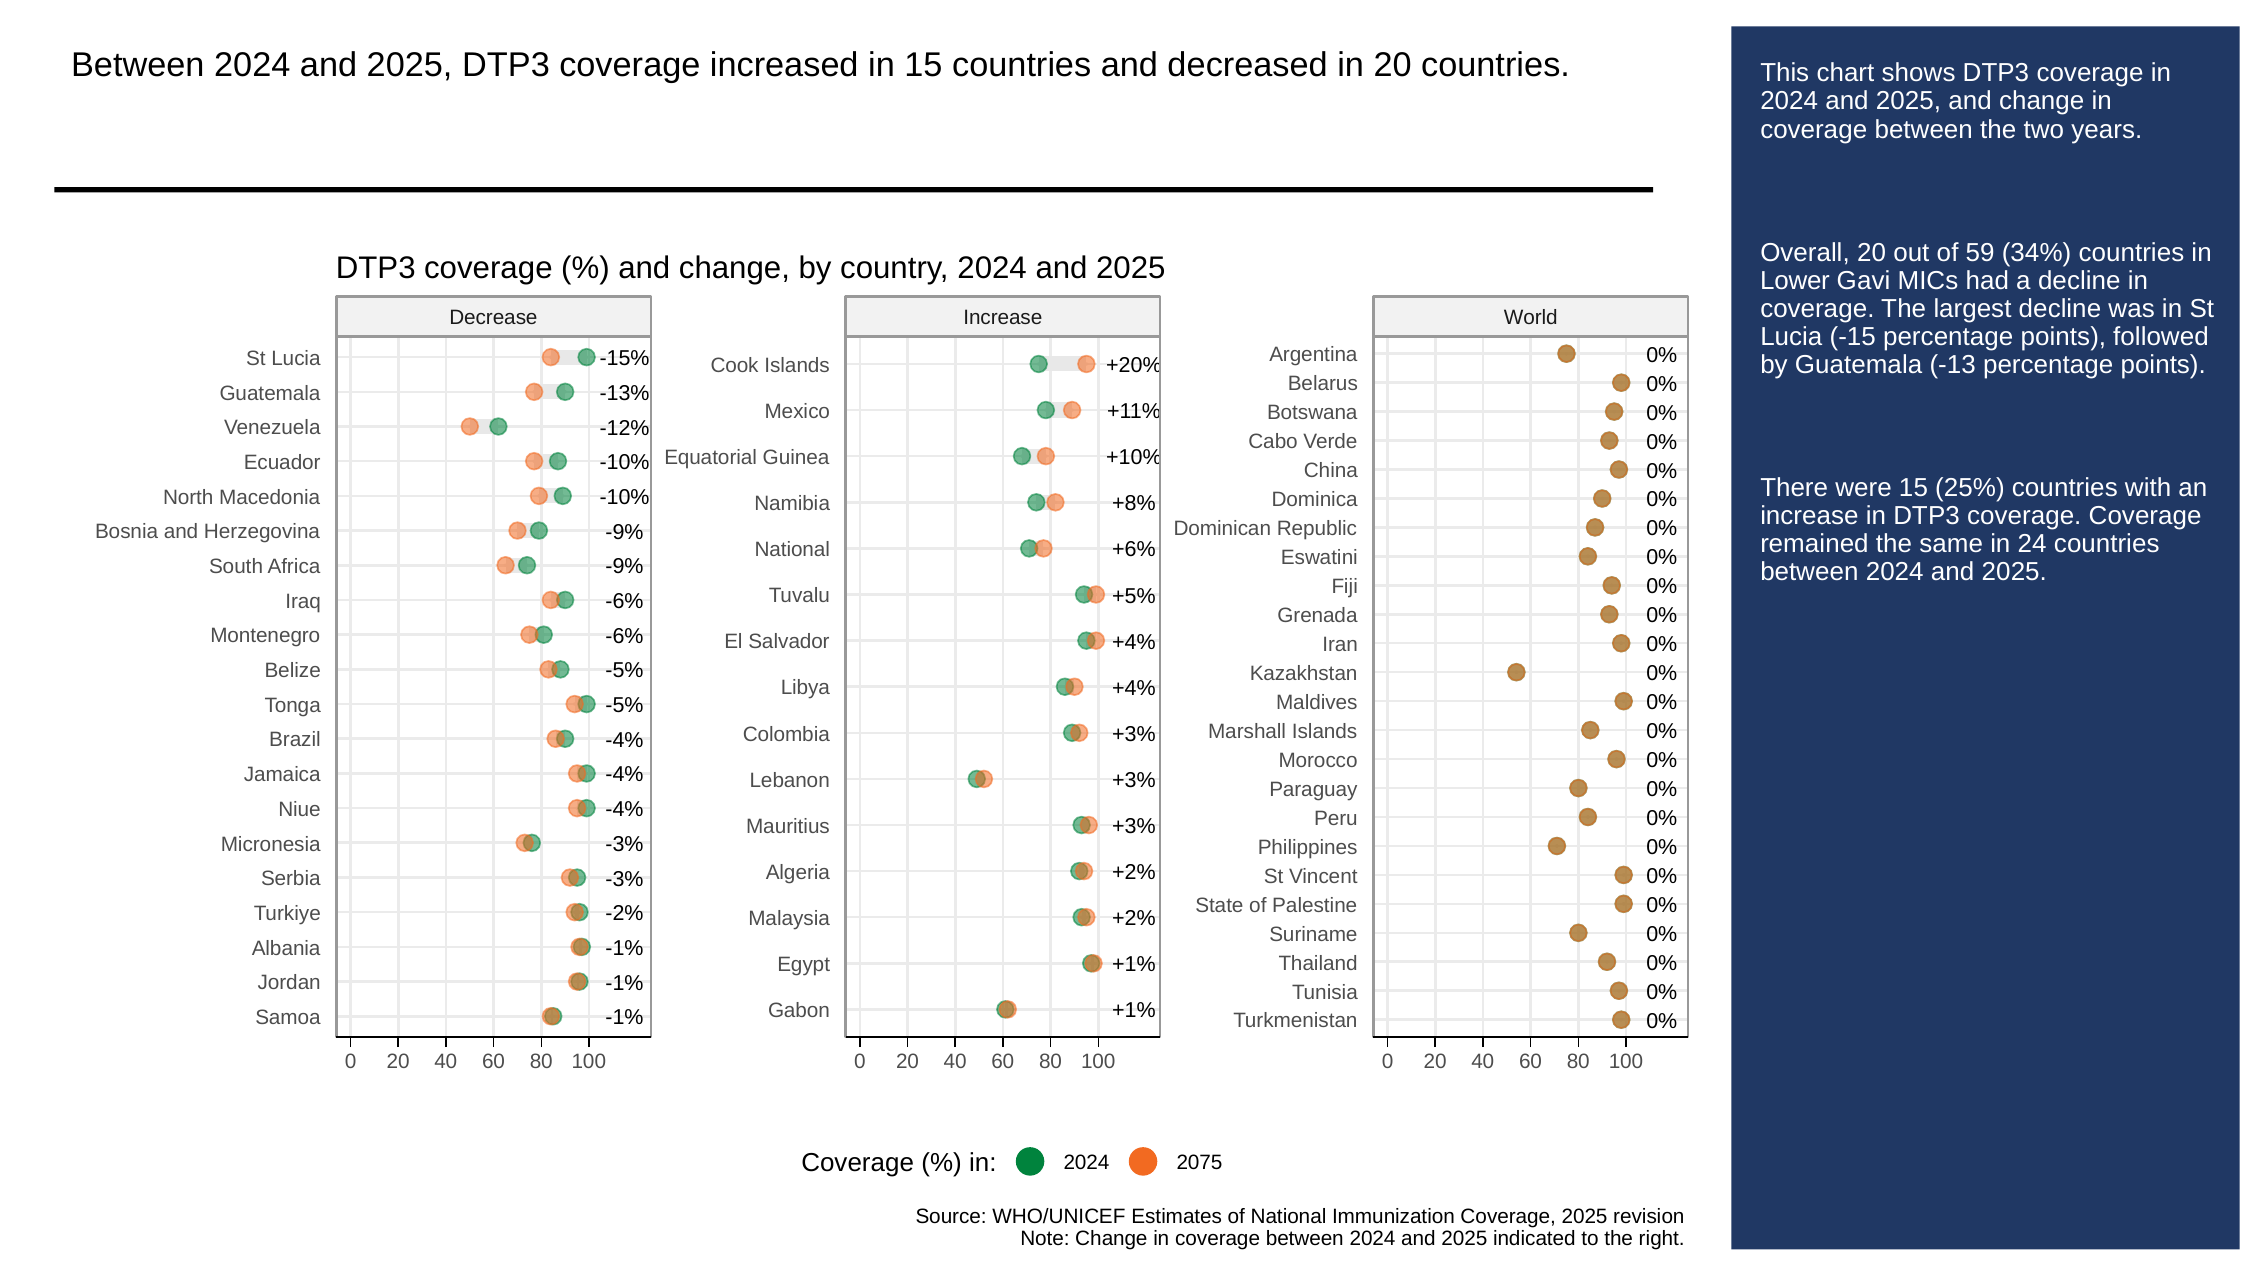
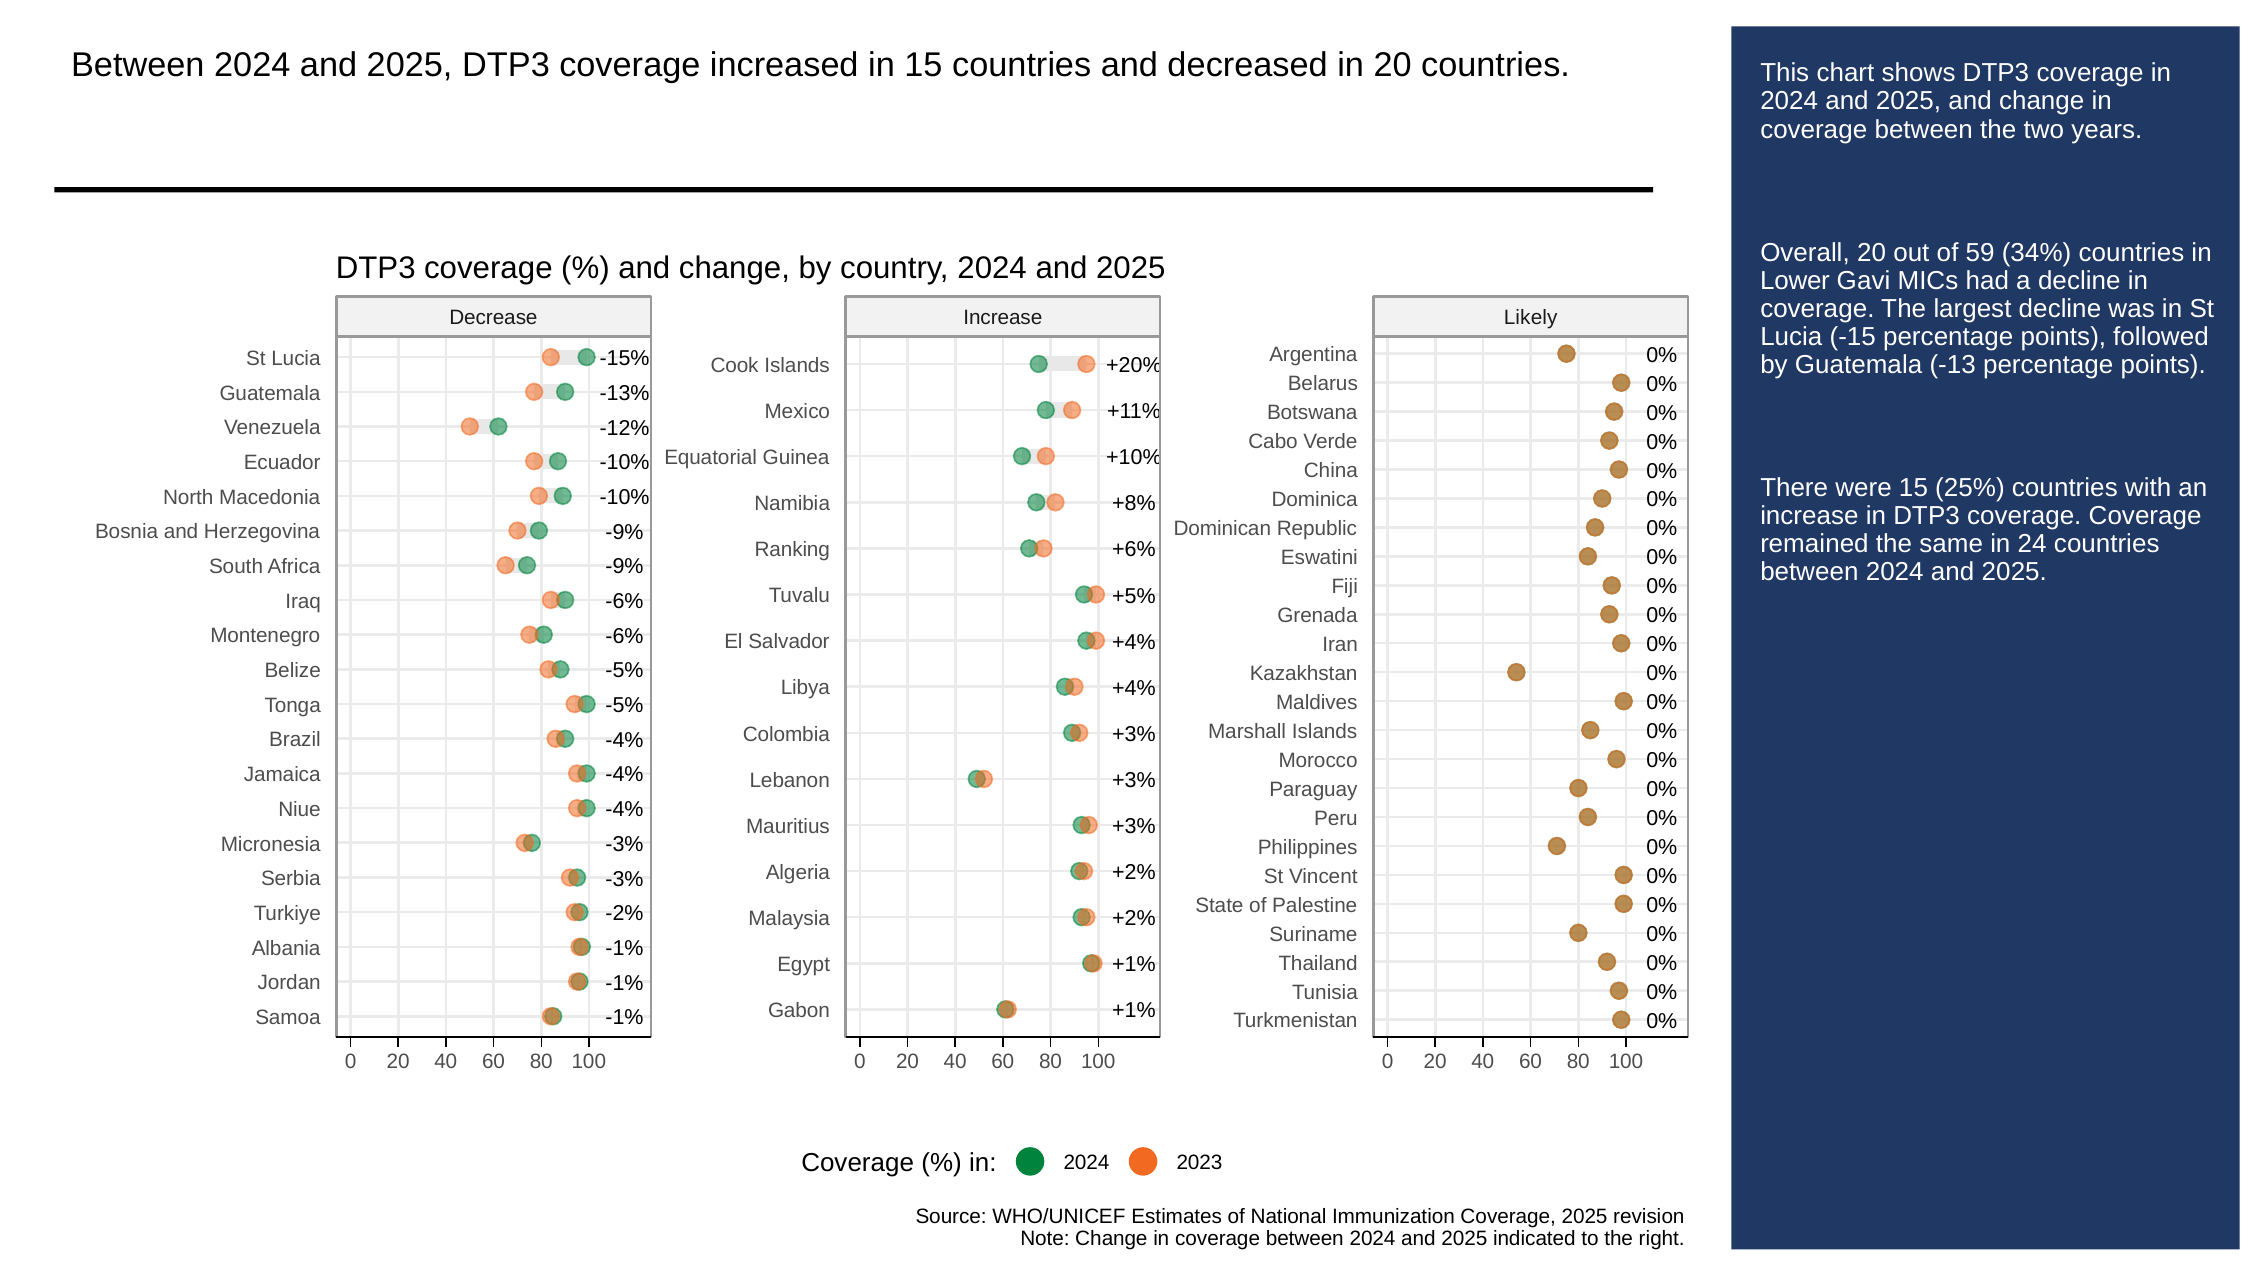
World: World -> Likely
National at (792, 550): National -> Ranking
2075: 2075 -> 2023
